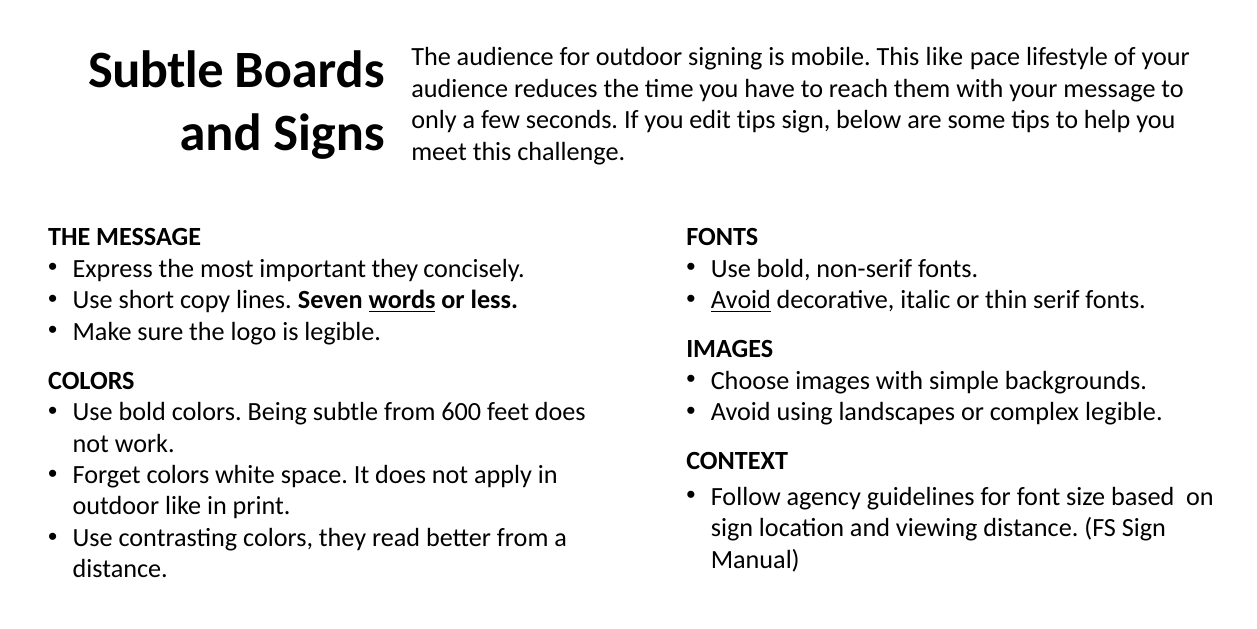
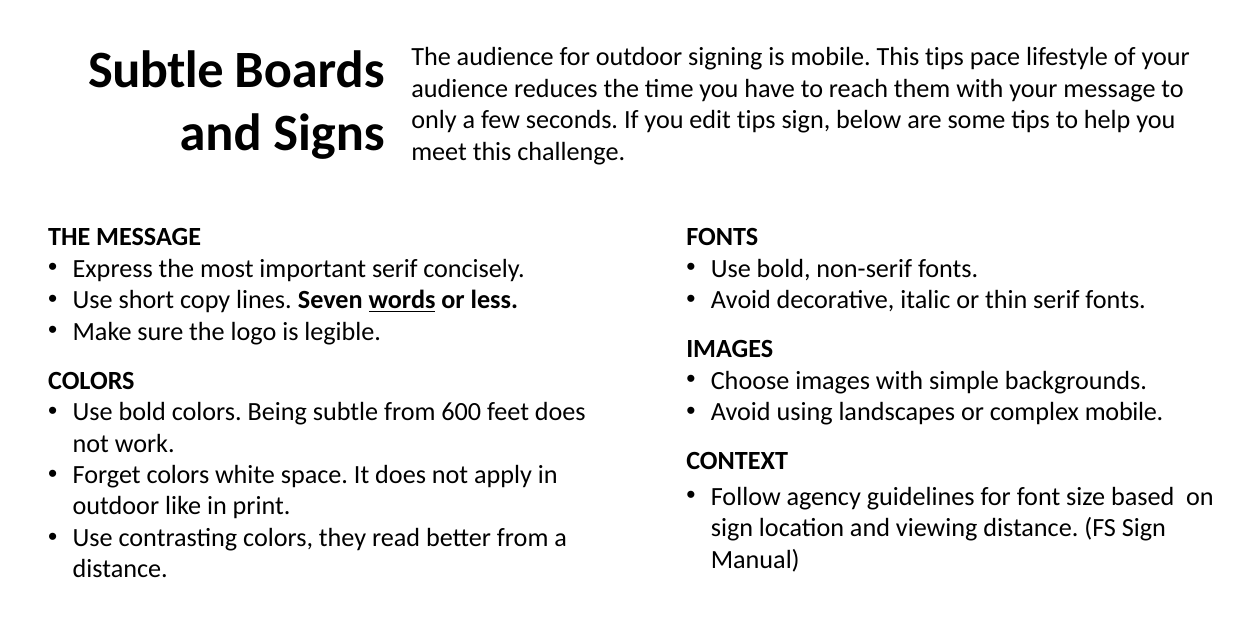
This like: like -> tips
important they: they -> serif
Avoid at (741, 300) underline: present -> none
complex legible: legible -> mobile
